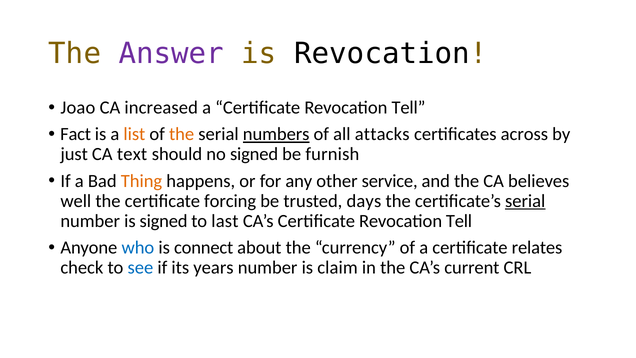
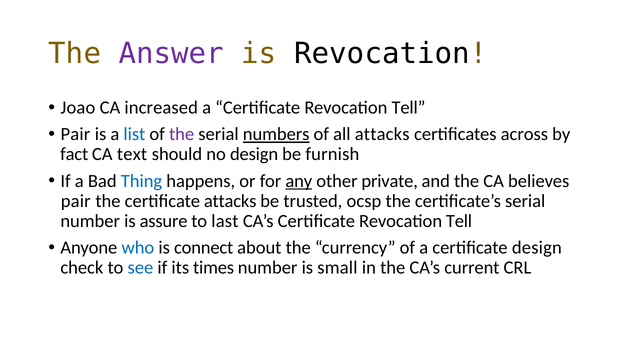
Fact at (76, 134): Fact -> Pair
list colour: orange -> blue
the at (182, 134) colour: orange -> purple
just: just -> fact
no signed: signed -> design
Thing colour: orange -> blue
any underline: none -> present
service: service -> private
well at (76, 201): well -> pair
certificate forcing: forcing -> attacks
days: days -> ocsp
serial at (525, 201) underline: present -> none
is signed: signed -> assure
certificate relates: relates -> design
years: years -> times
claim: claim -> small
